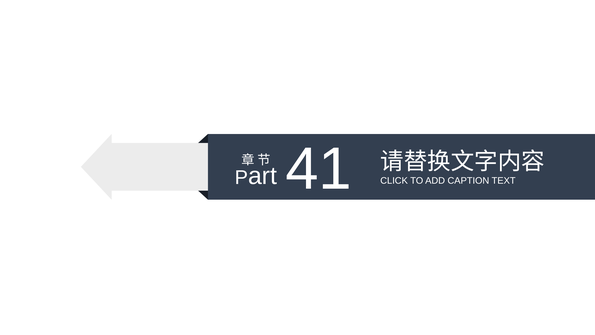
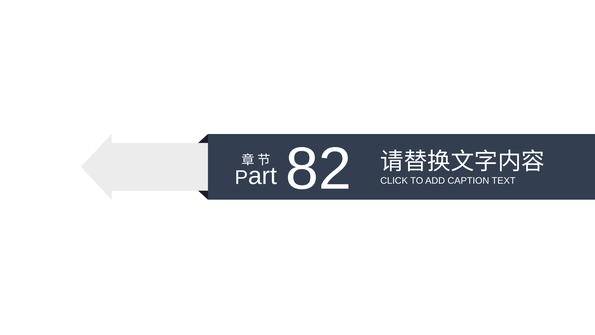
41: 41 -> 82
